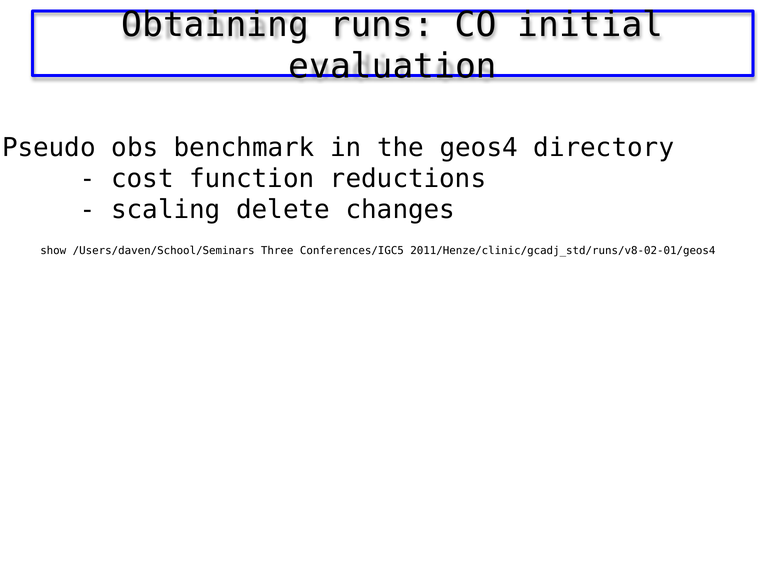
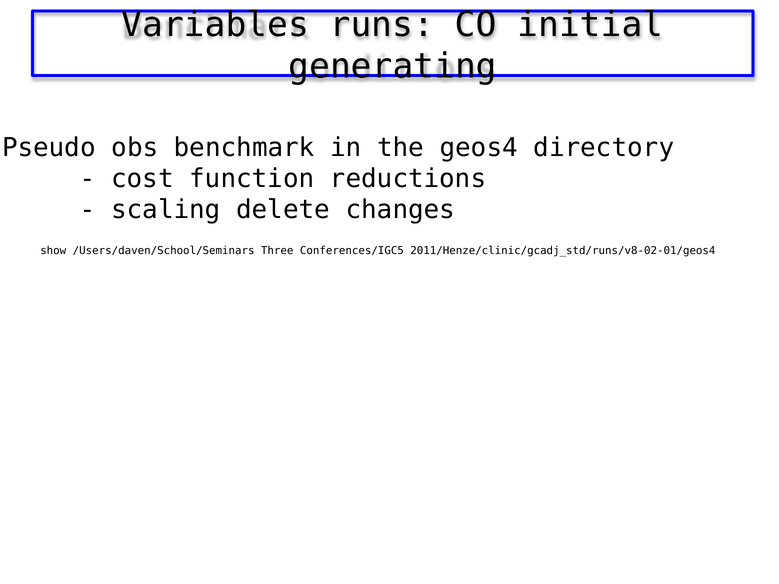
Obtaining: Obtaining -> Variables
evaluation: evaluation -> generating
